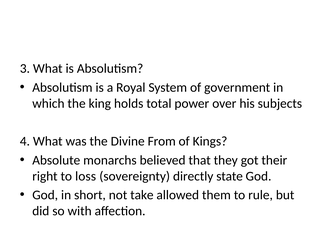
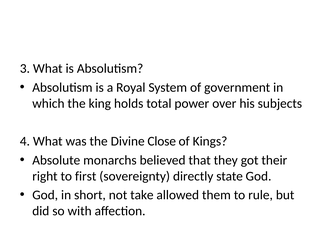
From: From -> Close
loss: loss -> first
